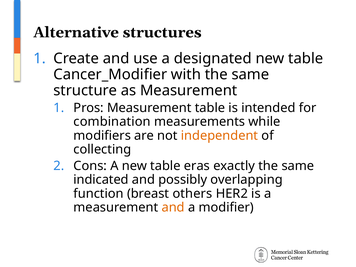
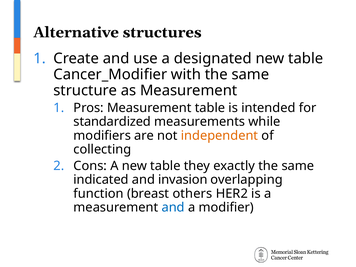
combination: combination -> standardized
eras: eras -> they
possibly: possibly -> invasion
and at (173, 207) colour: orange -> blue
